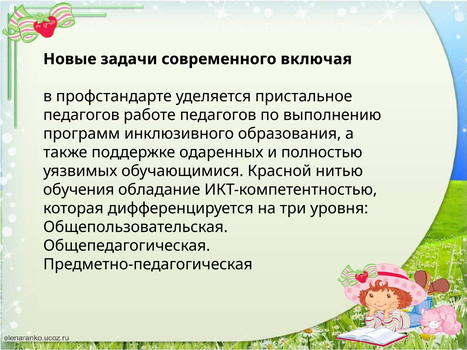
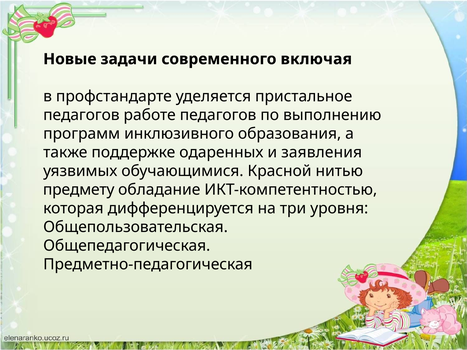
полностью: полностью -> заявления
обучения: обучения -> предмету
